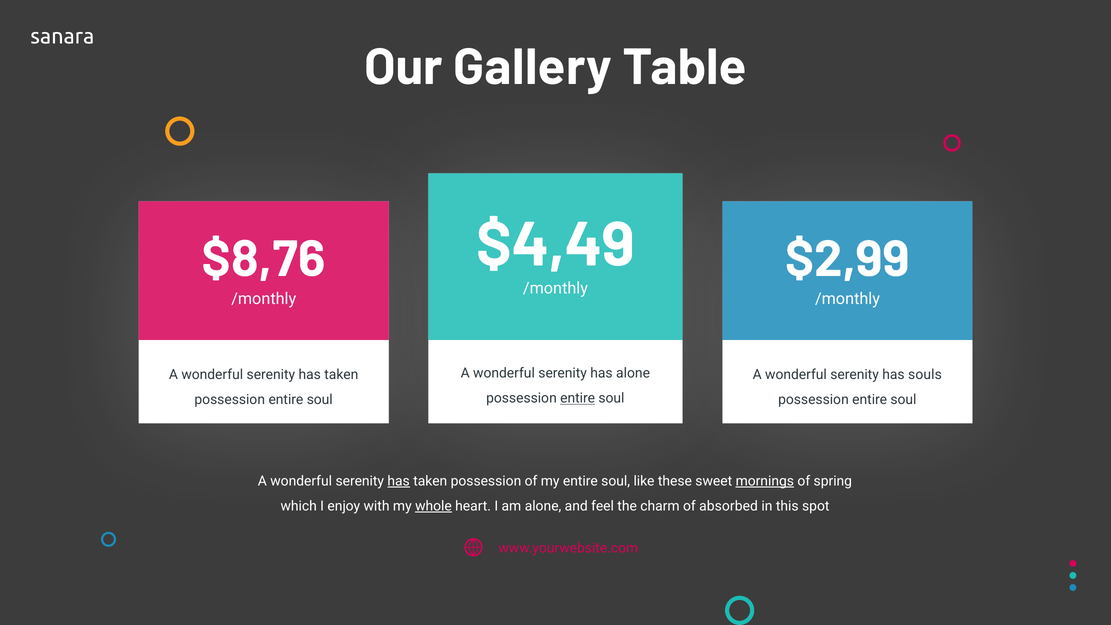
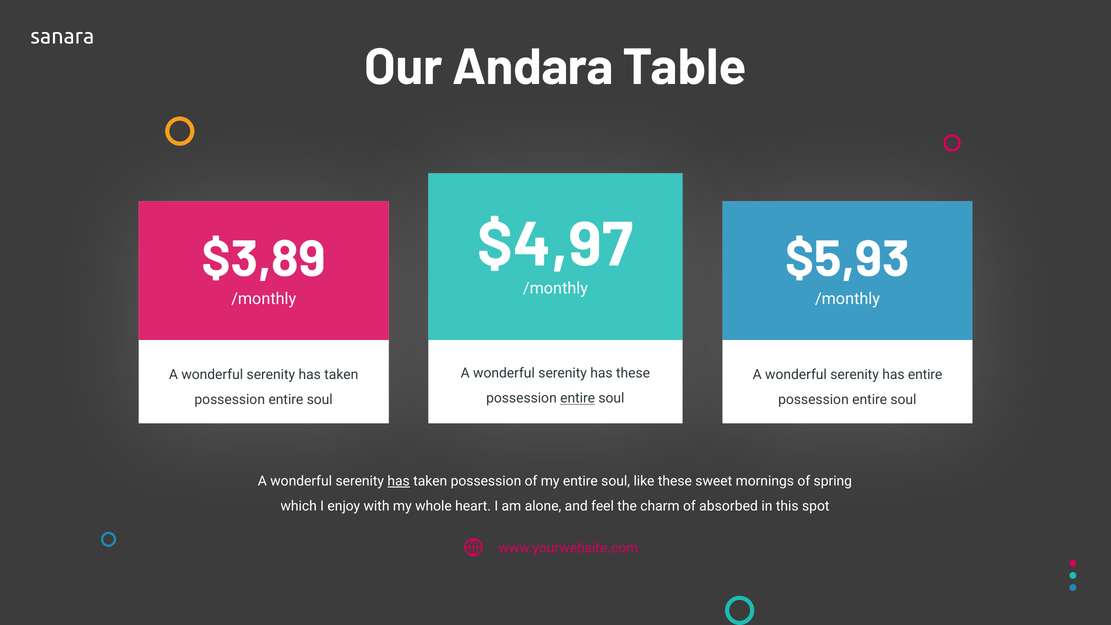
Gallery: Gallery -> Andara
$4,49: $4,49 -> $4,97
$8,76: $8,76 -> $3,89
$2,99: $2,99 -> $5,93
has alone: alone -> these
has souls: souls -> entire
mornings underline: present -> none
whole underline: present -> none
